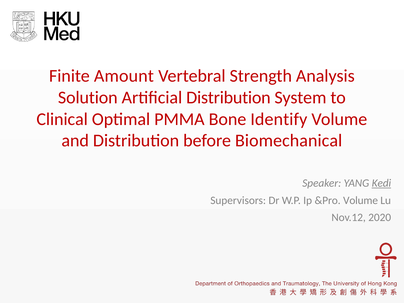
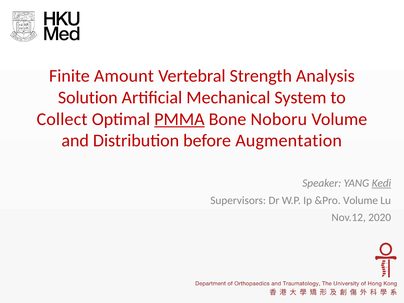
Artificial Distribution: Distribution -> Mechanical
Clinical: Clinical -> Collect
PMMA underline: none -> present
Identify: Identify -> Noboru
Biomechanical: Biomechanical -> Augmentation
